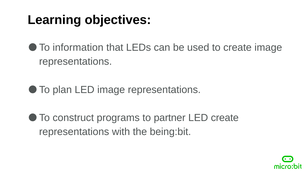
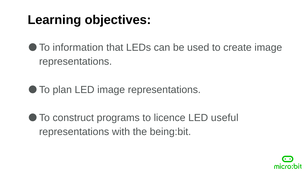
partner: partner -> licence
LED create: create -> useful
